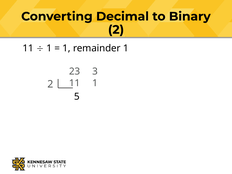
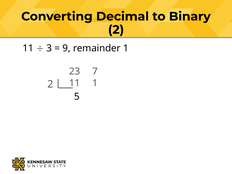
1 at (49, 48): 1 -> 3
1 at (67, 48): 1 -> 9
3: 3 -> 7
